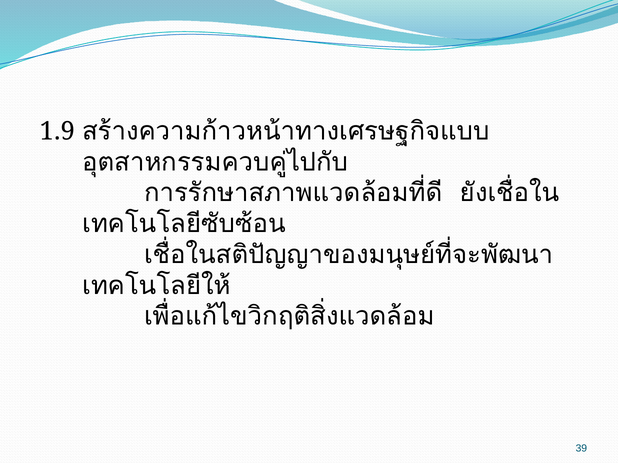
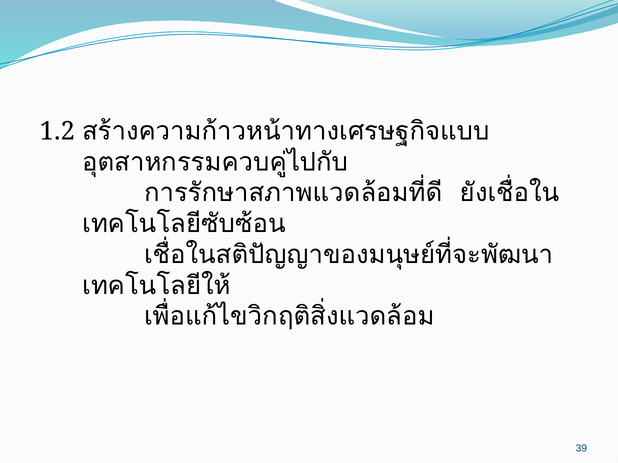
1.9: 1.9 -> 1.2
